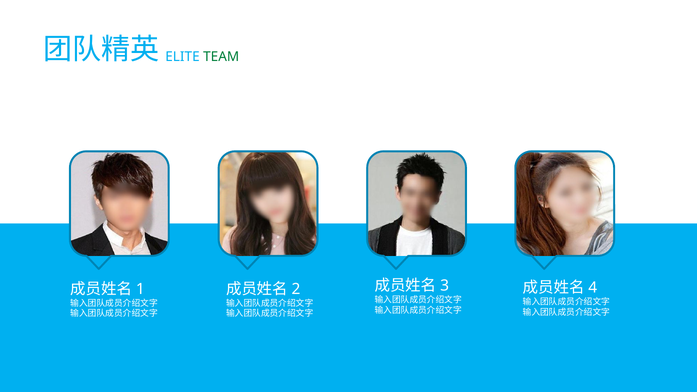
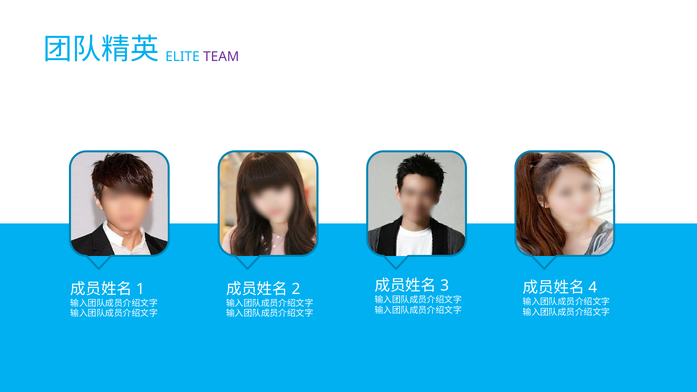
TEAM colour: green -> purple
